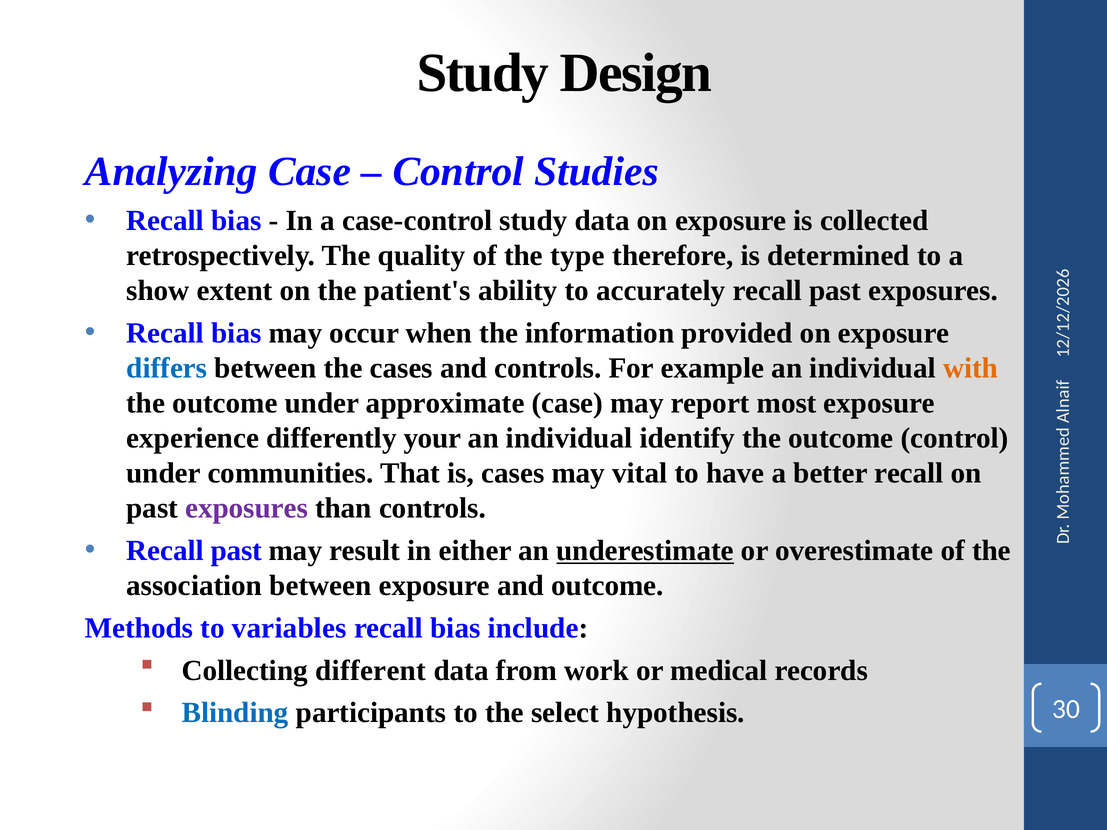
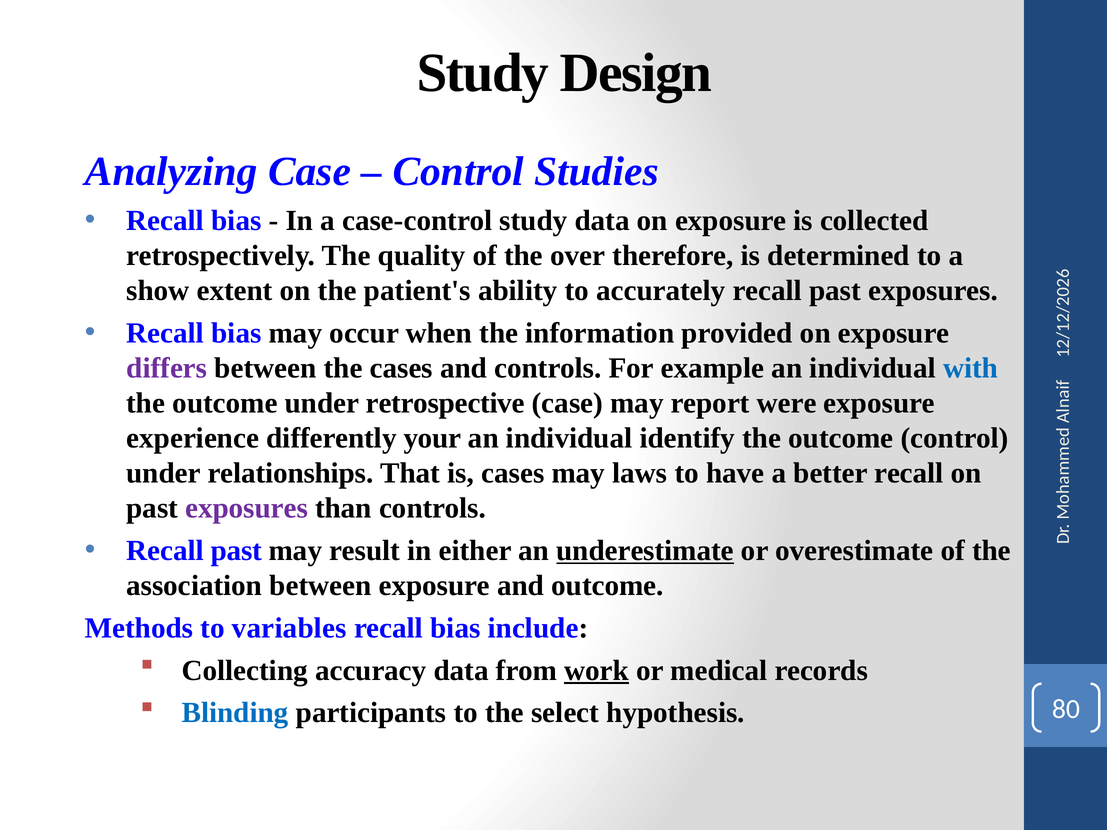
type: type -> over
differs colour: blue -> purple
with colour: orange -> blue
approximate: approximate -> retrospective
most: most -> were
communities: communities -> relationships
vital: vital -> laws
different: different -> accuracy
work underline: none -> present
30: 30 -> 80
